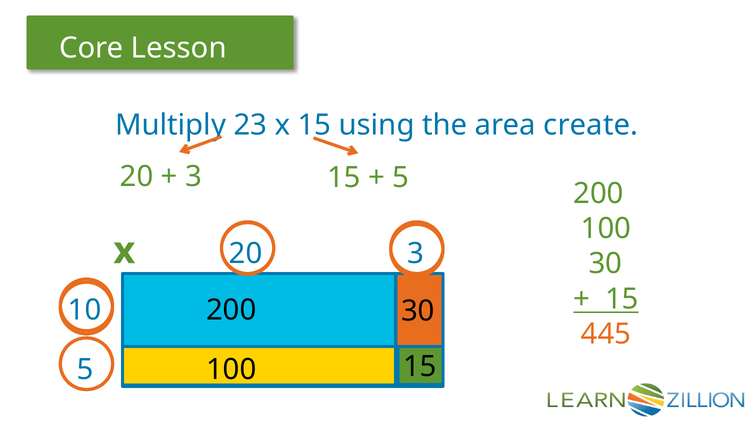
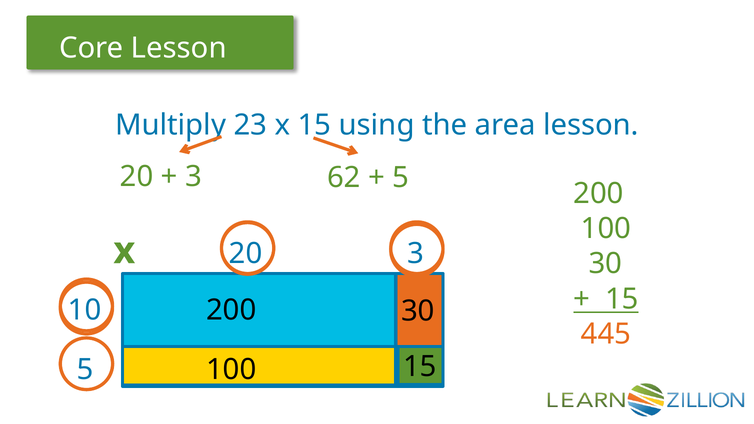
area create: create -> lesson
3 15: 15 -> 62
